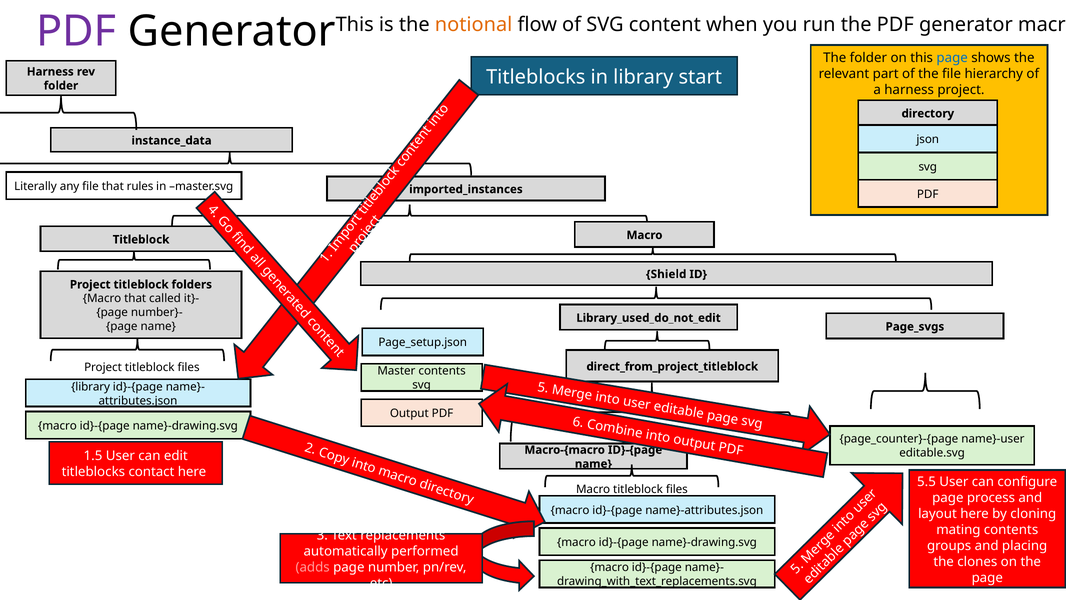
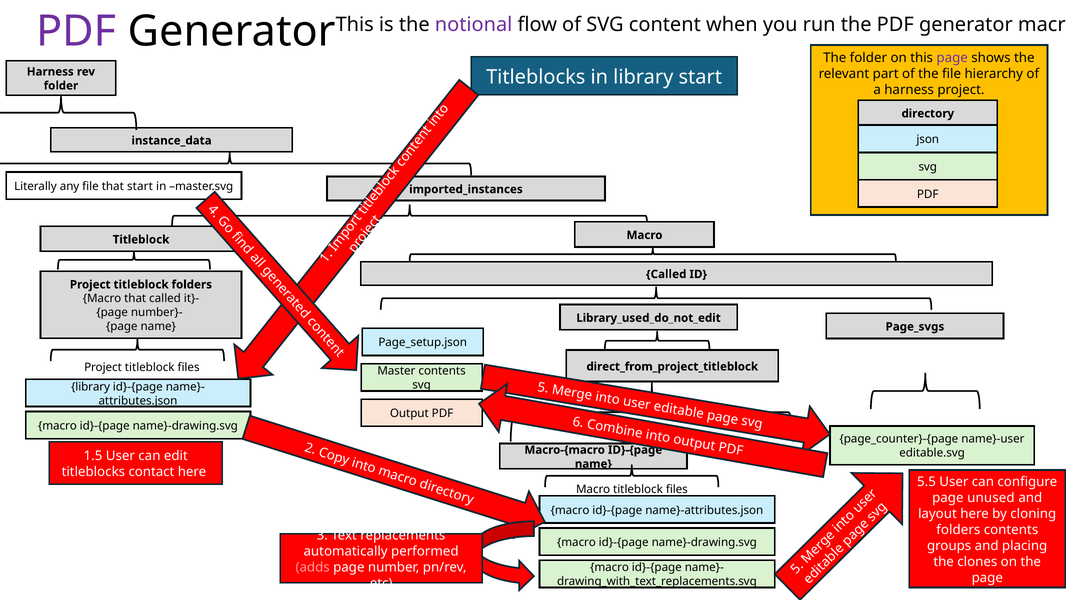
notional colour: orange -> purple
page at (952, 58) colour: blue -> purple
that rules: rules -> start
Shield at (666, 274): Shield -> Called
process: process -> unused
mating at (958, 529): mating -> folders
